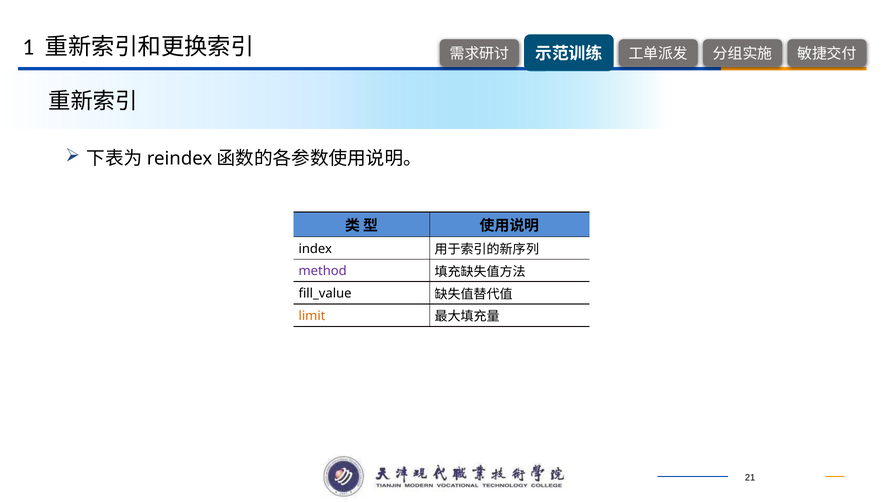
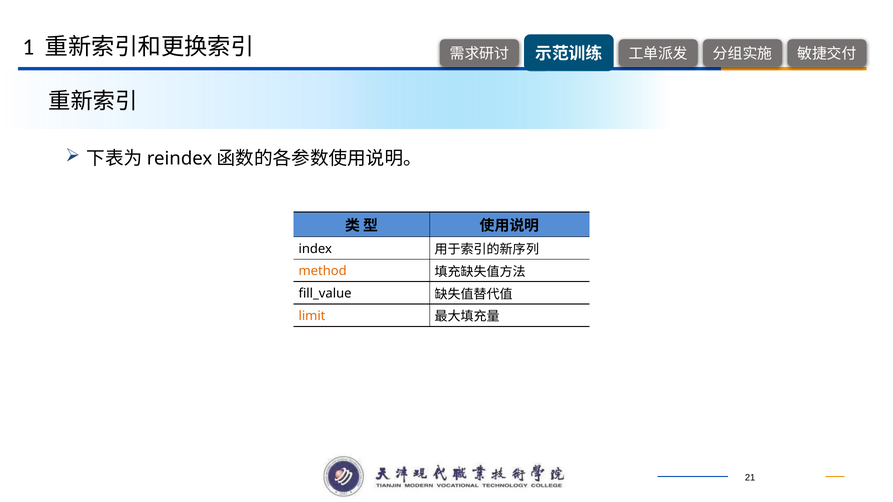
method colour: purple -> orange
